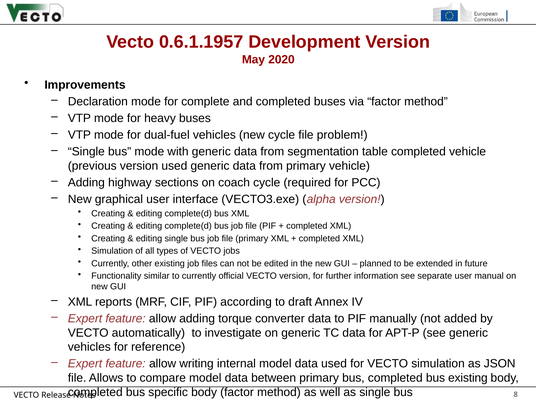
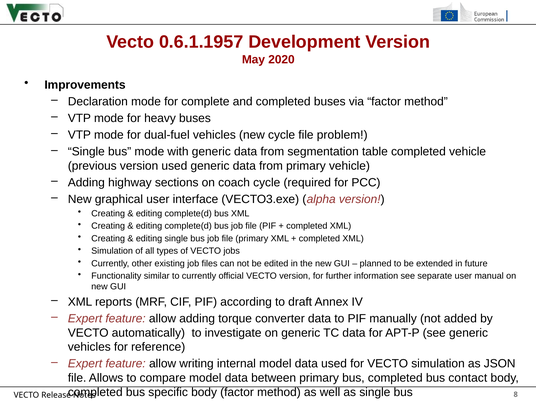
bus existing: existing -> contact
